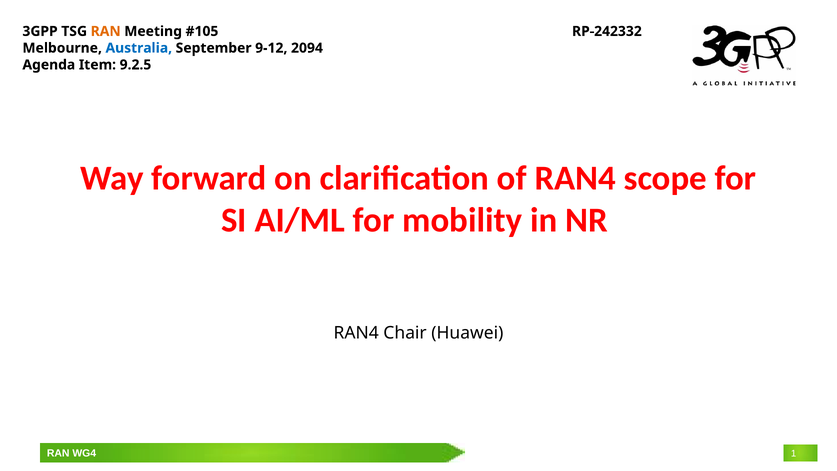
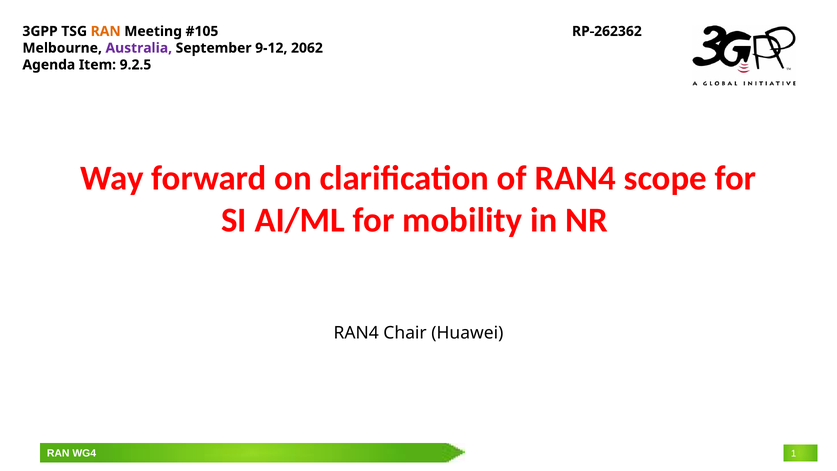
RP-242332: RP-242332 -> RP-262362
Australia colour: blue -> purple
2094: 2094 -> 2062
